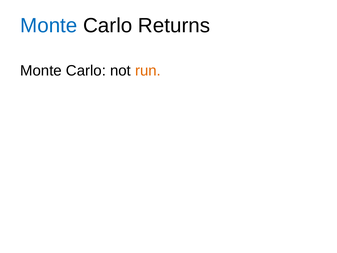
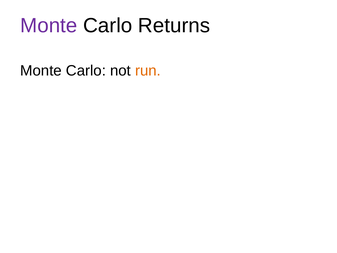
Monte at (49, 26) colour: blue -> purple
